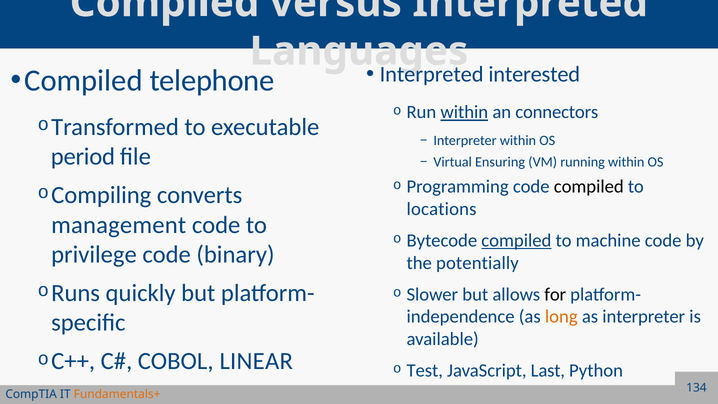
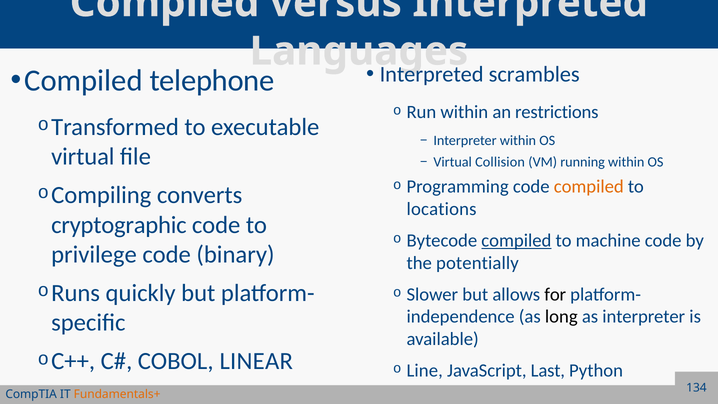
interested: interested -> scrambles
within at (464, 112) underline: present -> none
connectors: connectors -> restrictions
period at (83, 157): period -> virtual
Ensuring: Ensuring -> Collision
compiled at (589, 187) colour: black -> orange
management: management -> cryptographic
long colour: orange -> black
Test: Test -> Line
